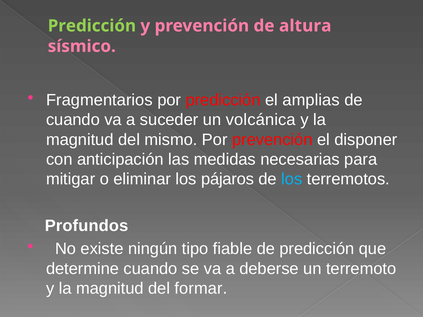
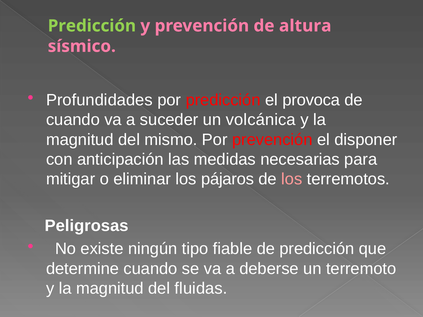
Fragmentarios: Fragmentarios -> Profundidades
amplias: amplias -> provoca
los at (292, 179) colour: light blue -> pink
Profundos: Profundos -> Peligrosas
formar: formar -> fluidas
